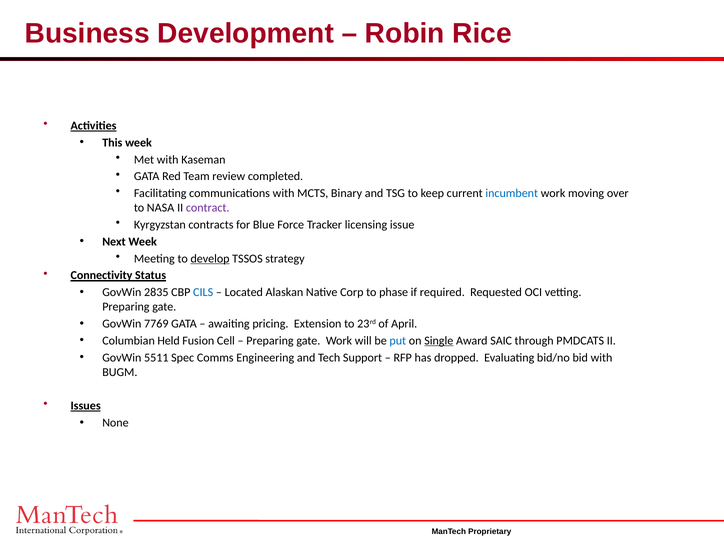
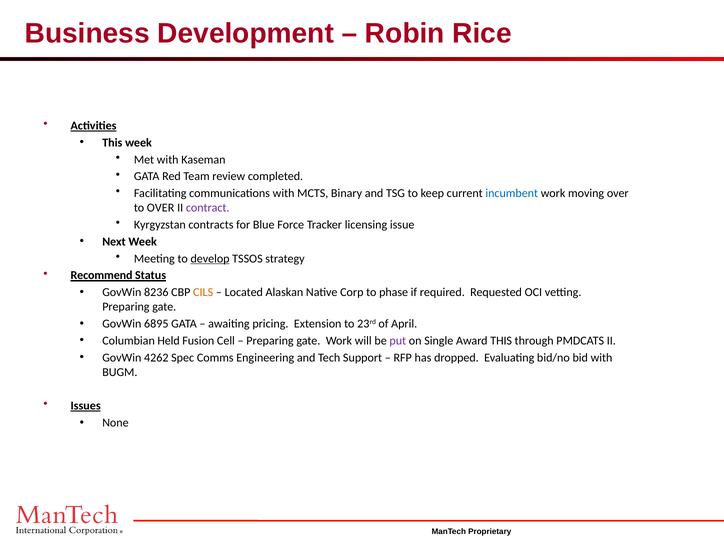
to NASA: NASA -> OVER
Connectivity: Connectivity -> Recommend
2835: 2835 -> 8236
CILS colour: blue -> orange
7769: 7769 -> 6895
put colour: blue -> purple
Single underline: present -> none
Award SAIC: SAIC -> THIS
5511: 5511 -> 4262
